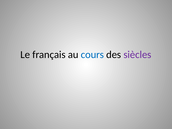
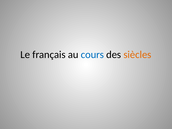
siècles colour: purple -> orange
